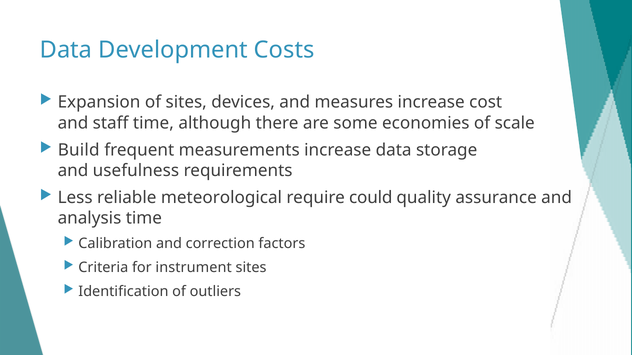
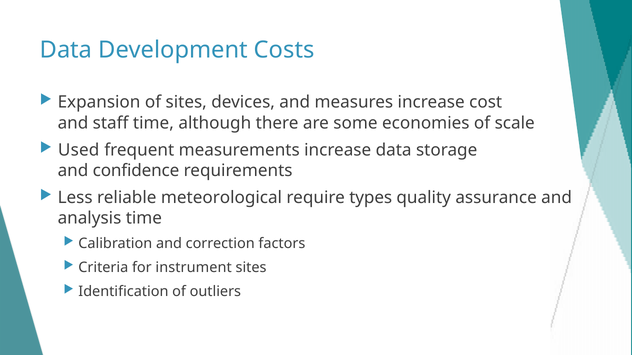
Build: Build -> Used
usefulness: usefulness -> confidence
could: could -> types
